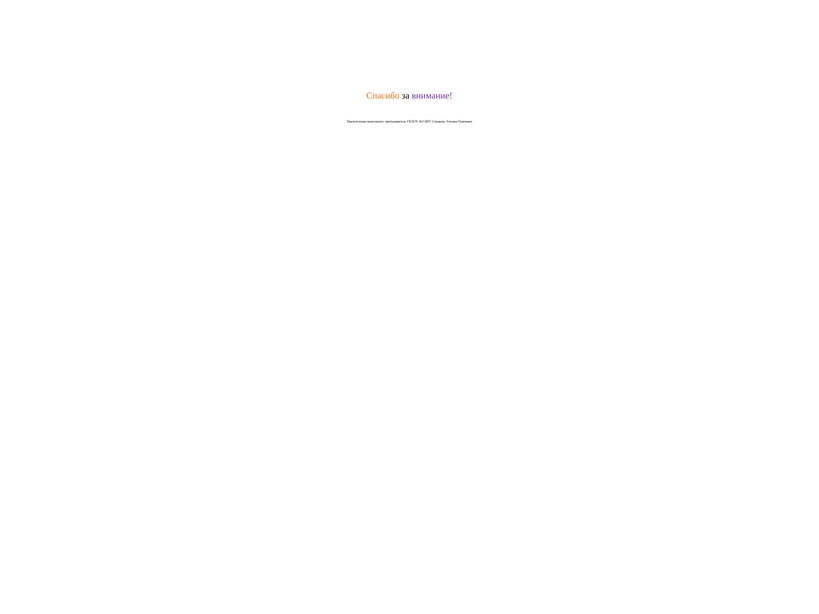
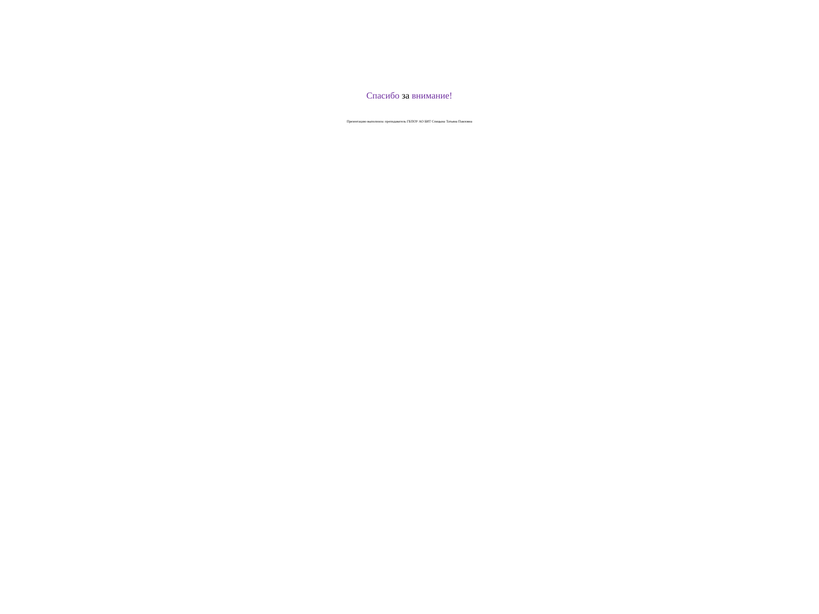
Спасибо colour: orange -> purple
